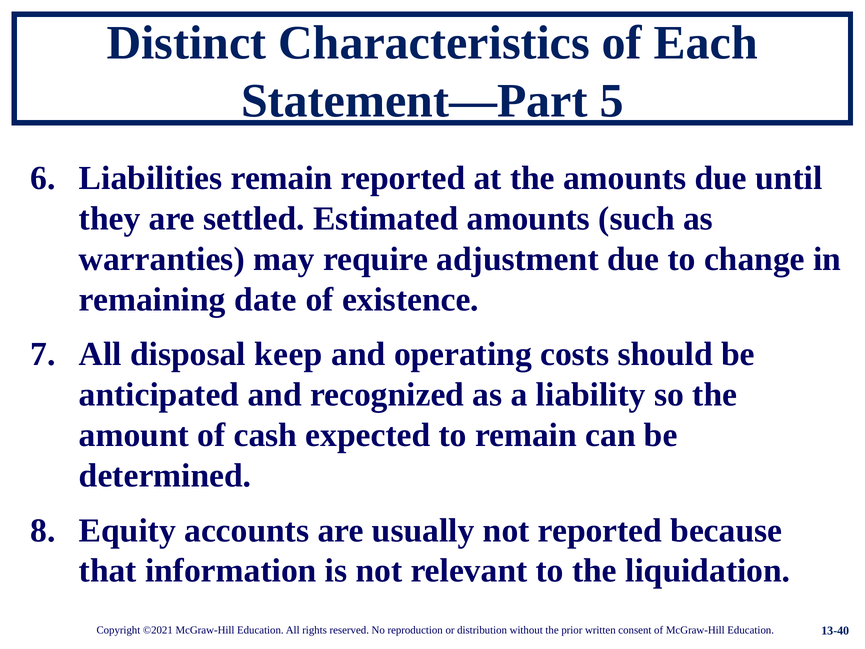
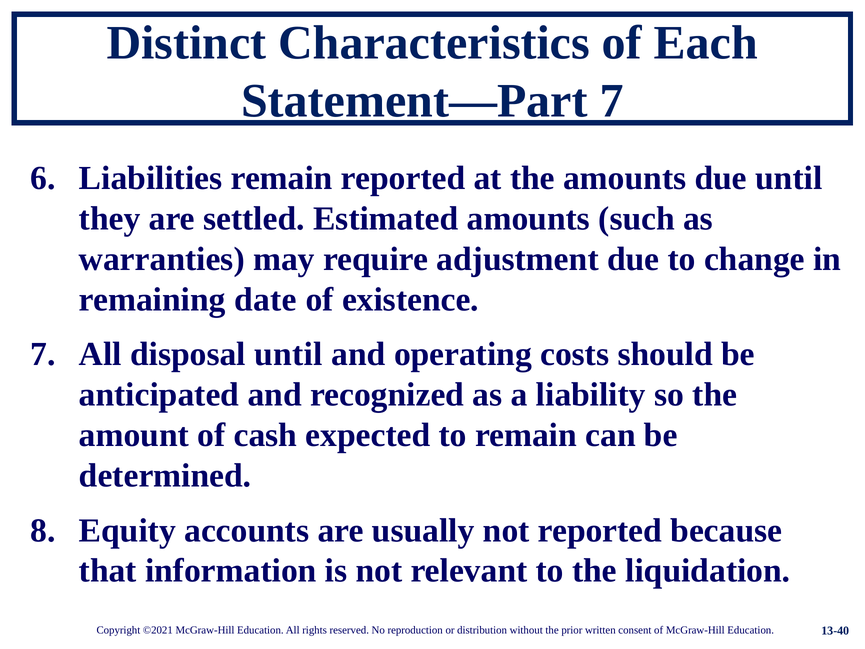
Statement—Part 5: 5 -> 7
disposal keep: keep -> until
